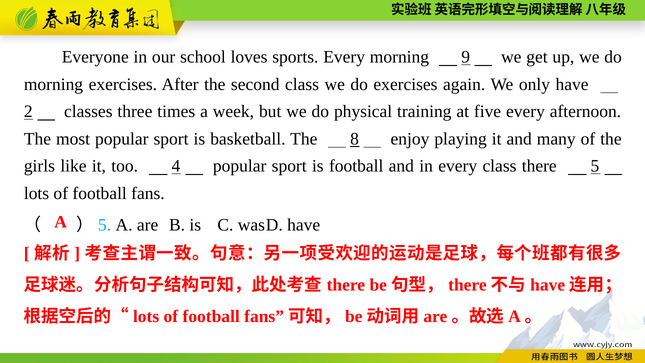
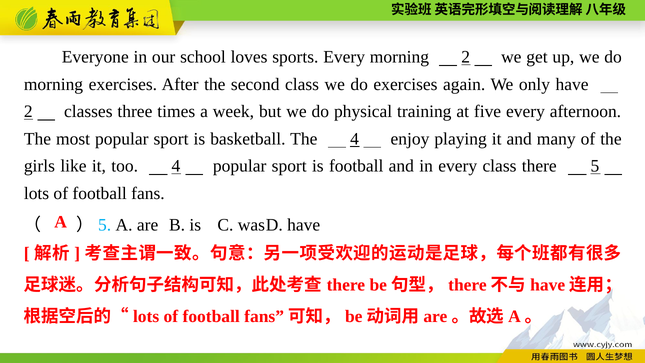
morning 9: 9 -> 2
The 8: 8 -> 4
